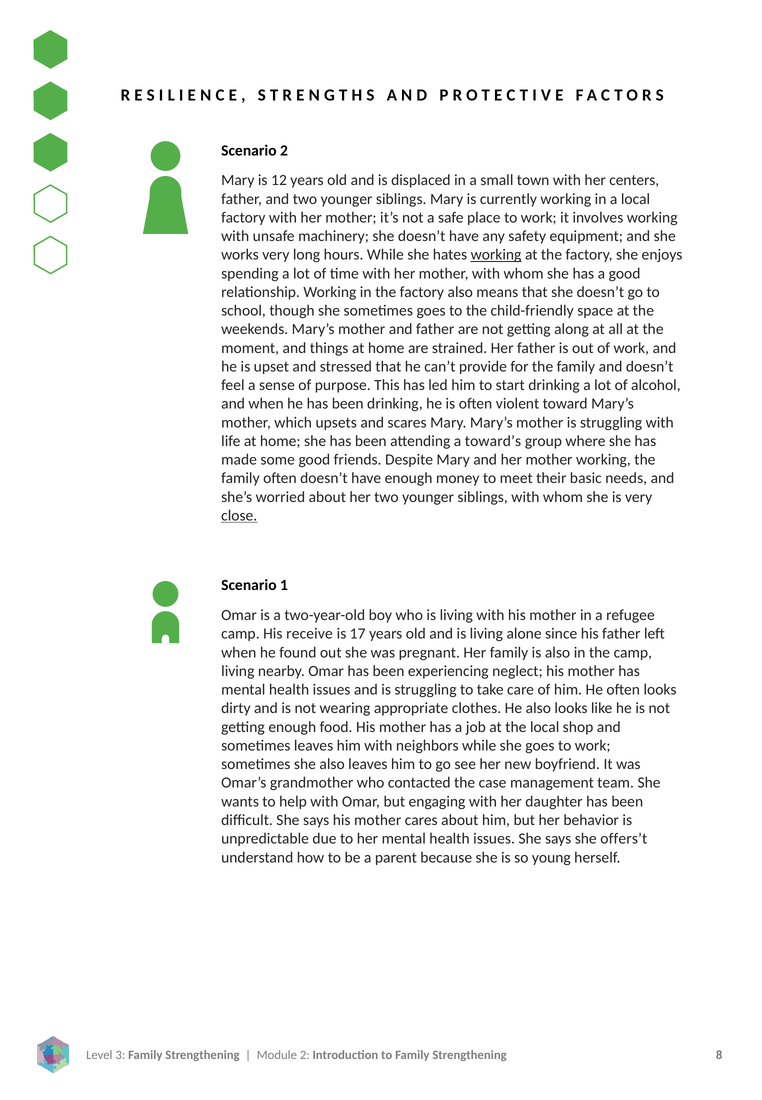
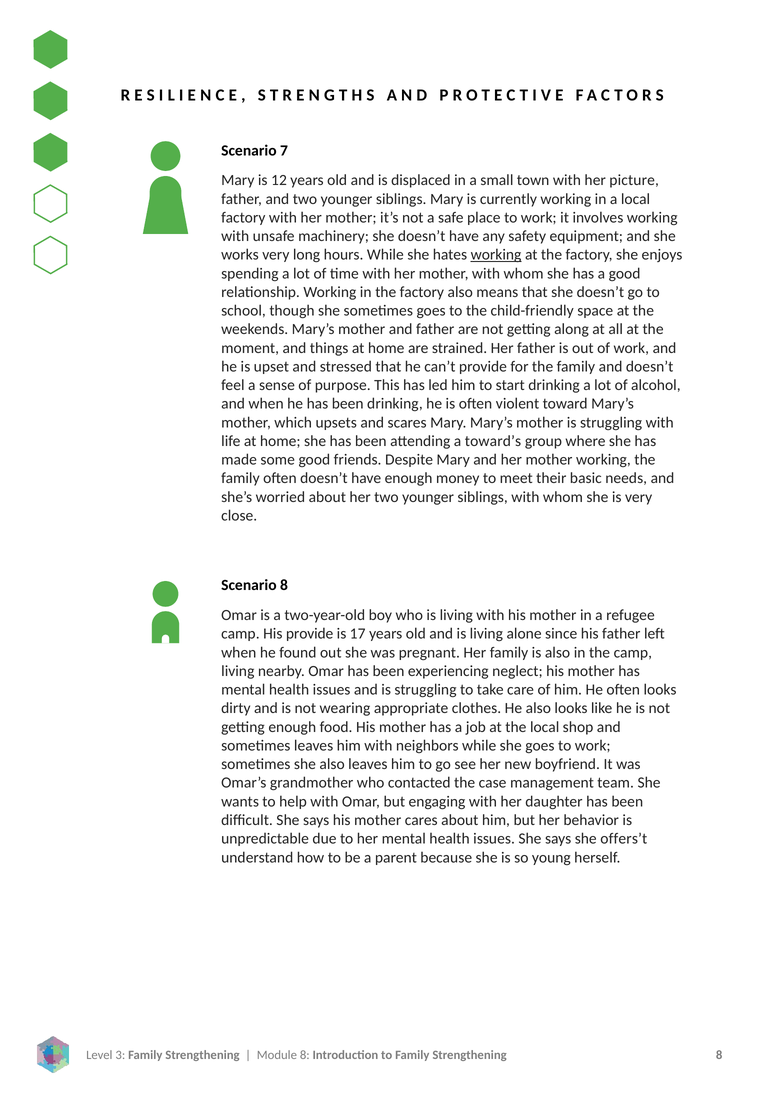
Scenario 2: 2 -> 7
centers: centers -> picture
close underline: present -> none
Scenario 1: 1 -> 8
His receive: receive -> provide
2 at (305, 1056): 2 -> 8
